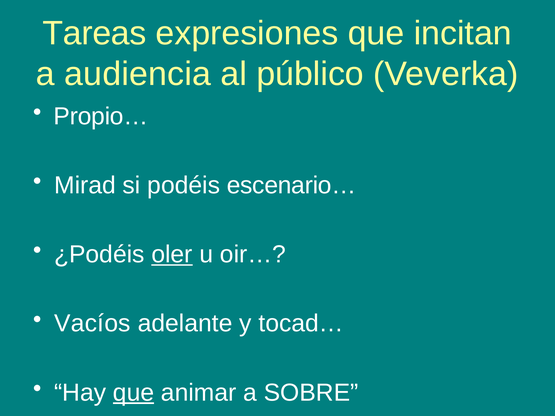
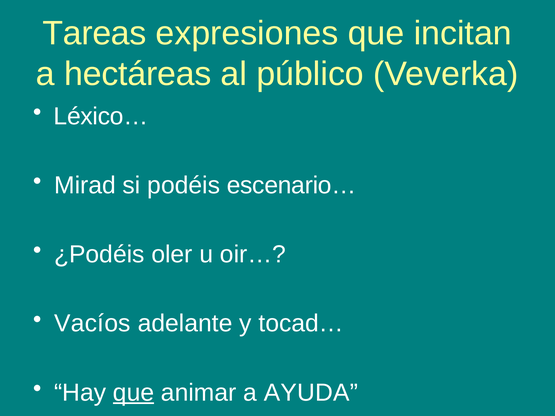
audiencia: audiencia -> hectáreas
Propio…: Propio… -> Léxico…
oler underline: present -> none
SOBRE: SOBRE -> AYUDA
